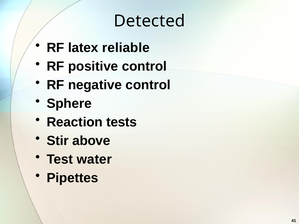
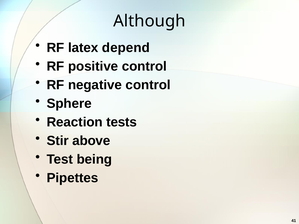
Detected: Detected -> Although
reliable: reliable -> depend
water: water -> being
